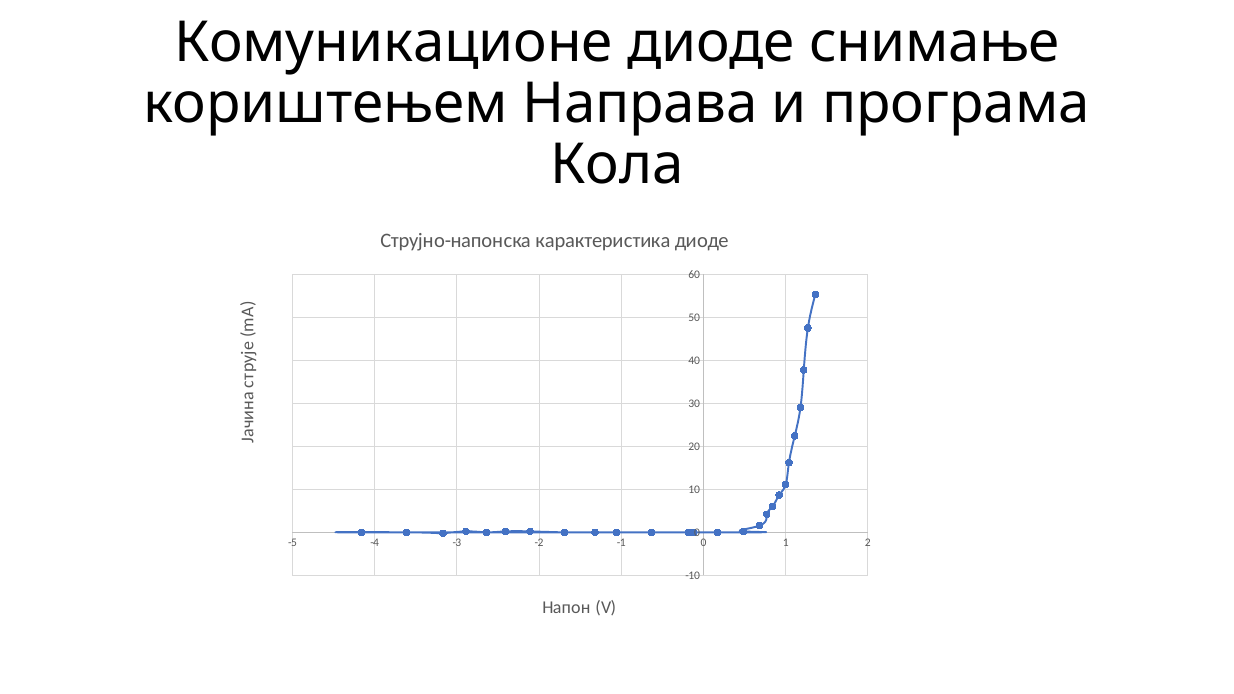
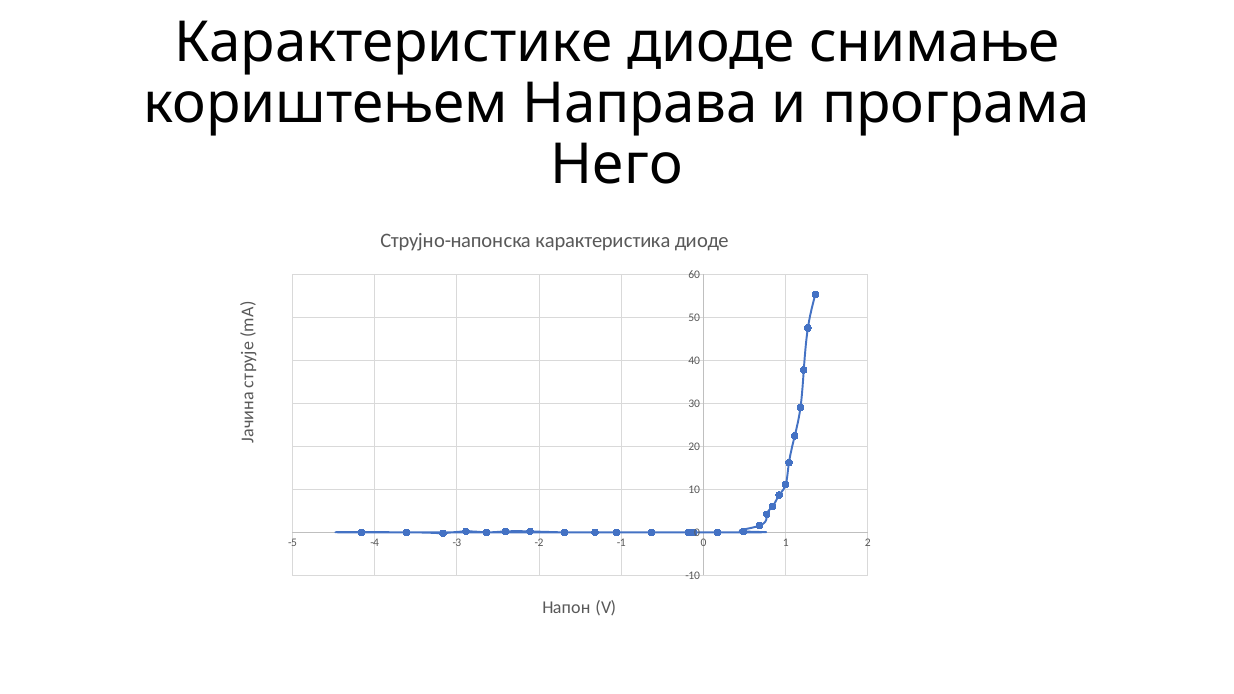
Комуникационе: Комуникационе -> Карактеристике
Кола: Кола -> Него
